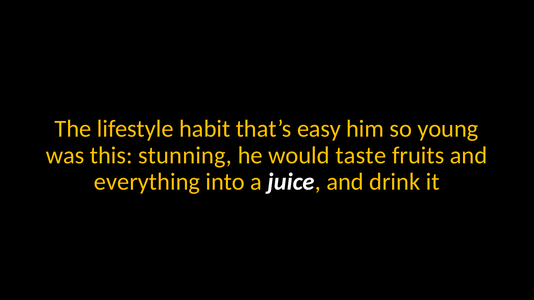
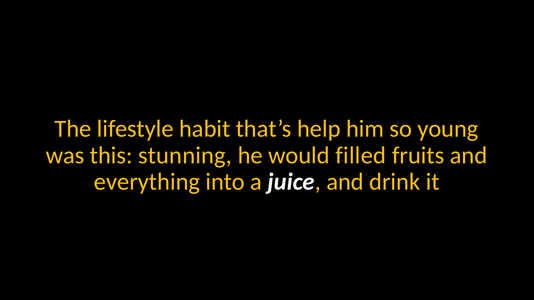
easy: easy -> help
taste: taste -> filled
